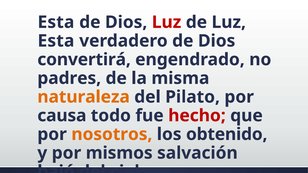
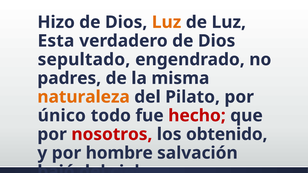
Esta at (56, 22): Esta -> Hizo
Luz at (167, 22) colour: red -> orange
convertirá: convertirá -> sepultado
causa: causa -> único
nosotros colour: orange -> red
mismos: mismos -> hombre
